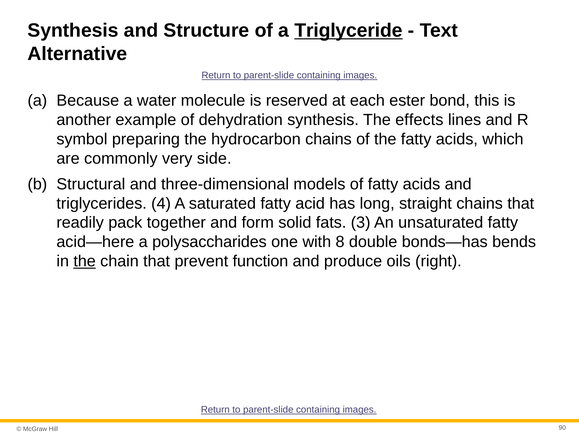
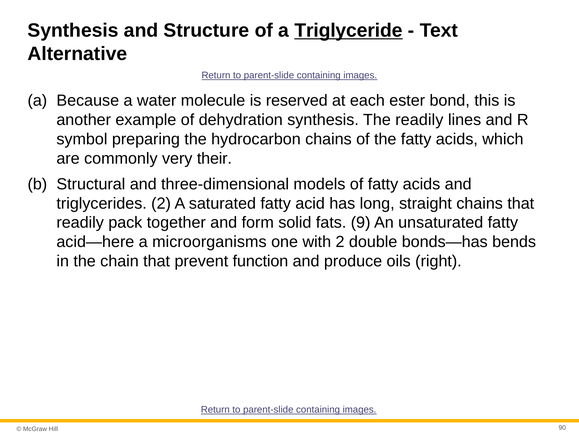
The effects: effects -> readily
side: side -> their
triglycerides 4: 4 -> 2
3: 3 -> 9
polysaccharides: polysaccharides -> microorganisms
with 8: 8 -> 2
the at (85, 261) underline: present -> none
